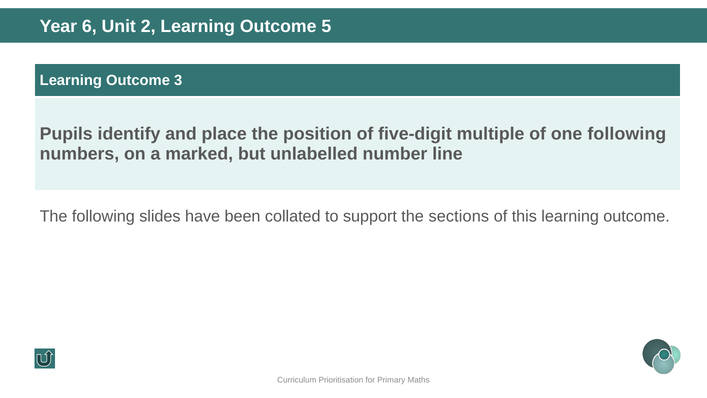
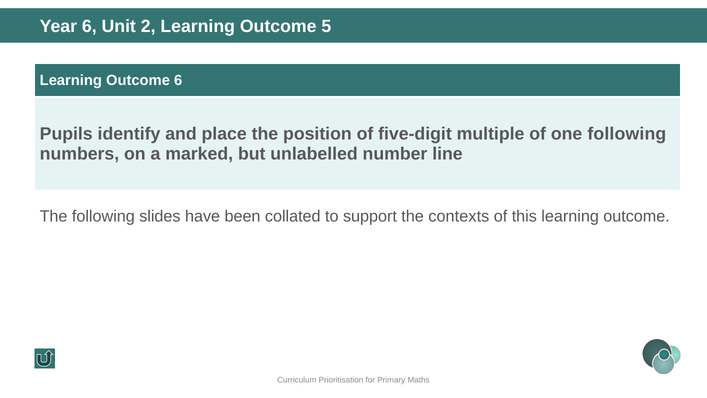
Outcome 3: 3 -> 6
sections: sections -> contexts
